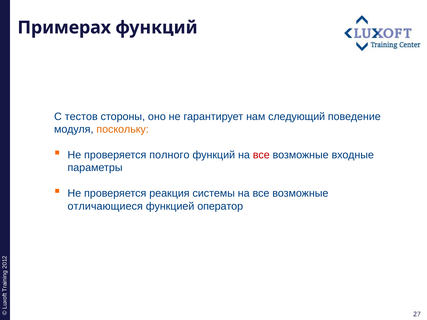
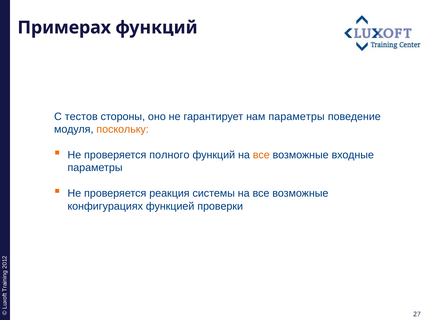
нам следующий: следующий -> параметры
все at (261, 155) colour: red -> orange
отличающиеся: отличающиеся -> конфигурациях
оператор: оператор -> проверки
